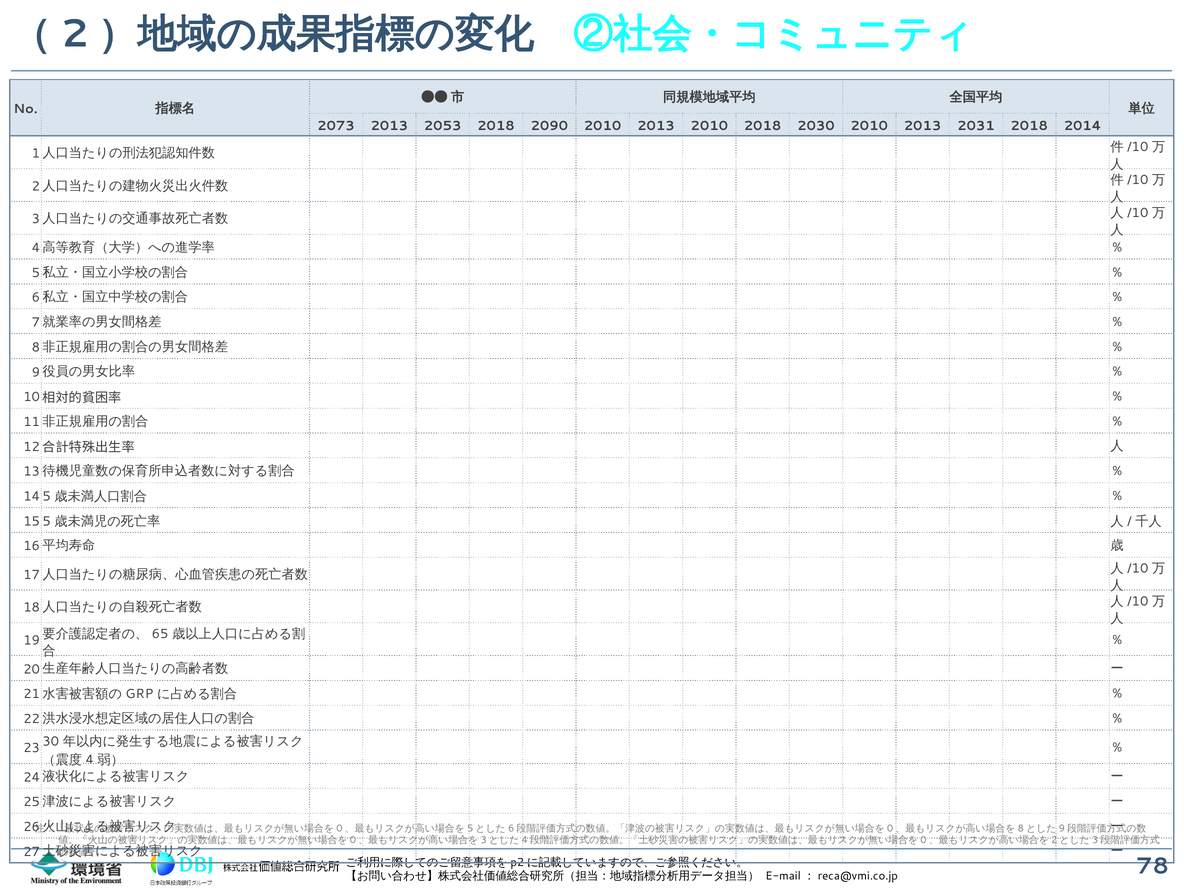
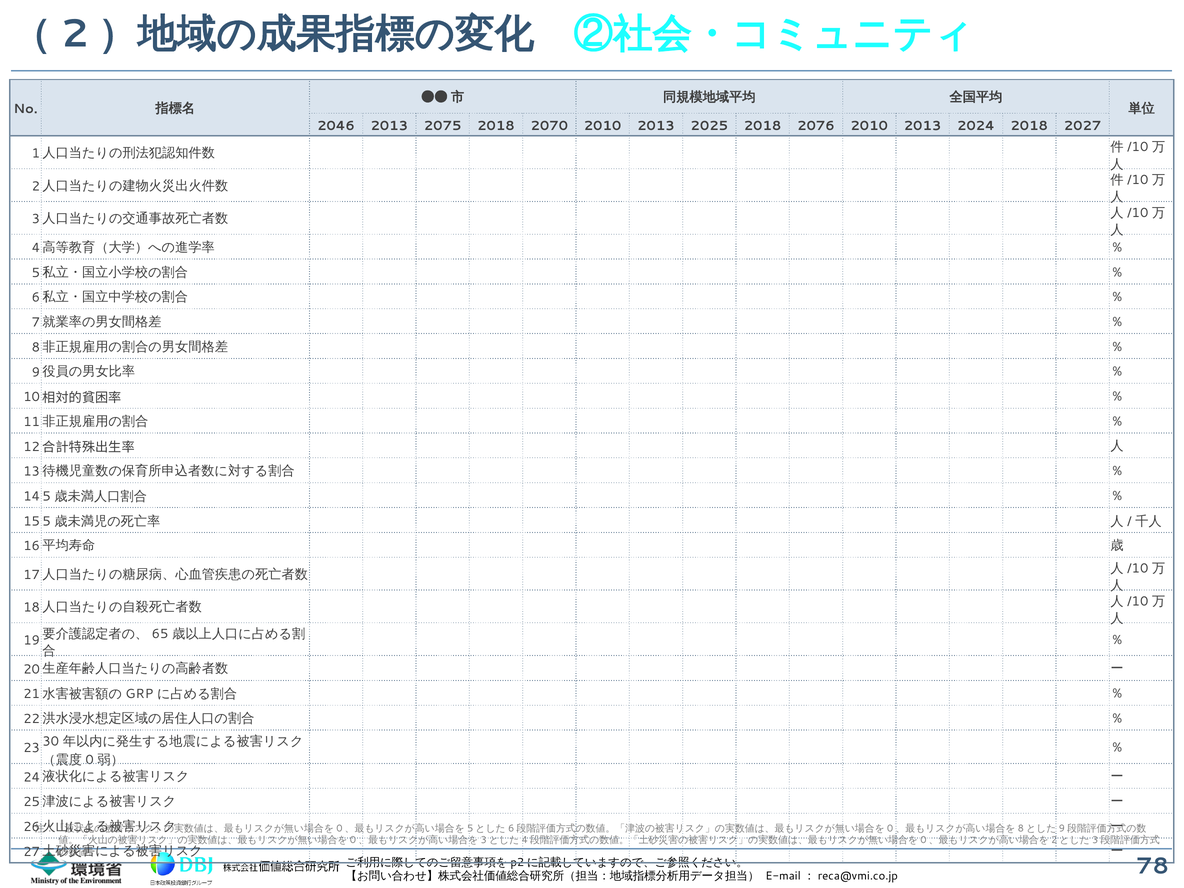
2073: 2073 -> 2046
2053: 2053 -> 2075
2090: 2090 -> 2070
2013 2010: 2010 -> 2025
2030: 2030 -> 2076
2031: 2031 -> 2024
2014: 2014 -> 2027
4: 4 -> 0
